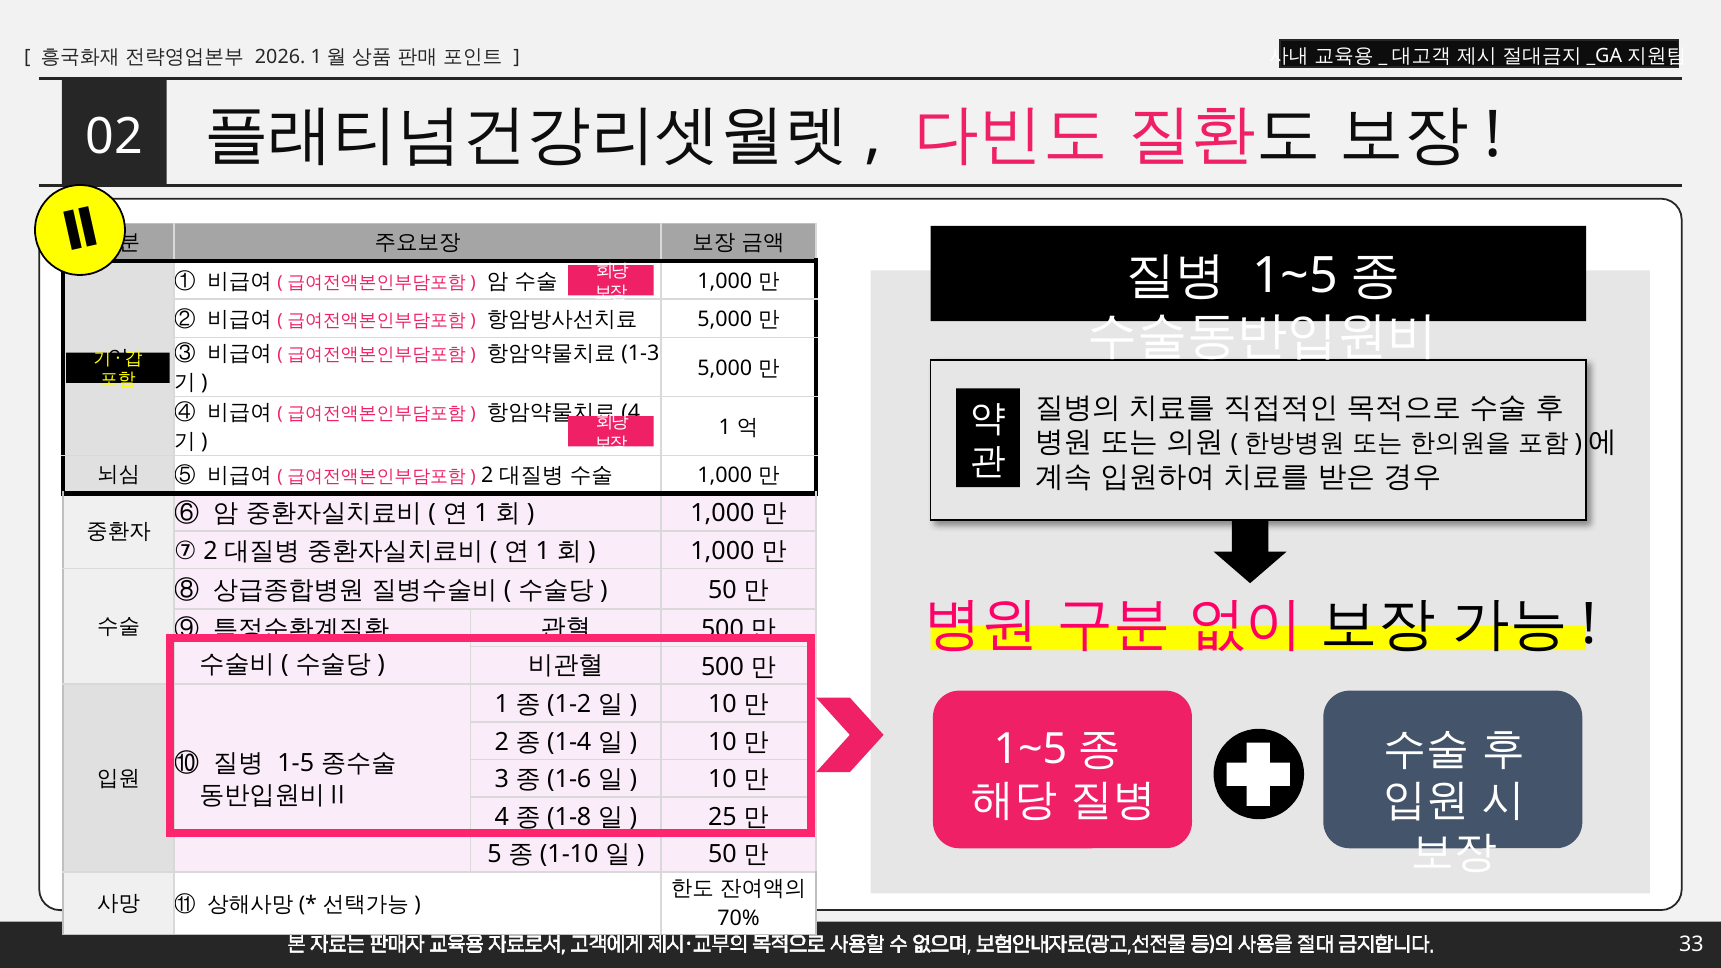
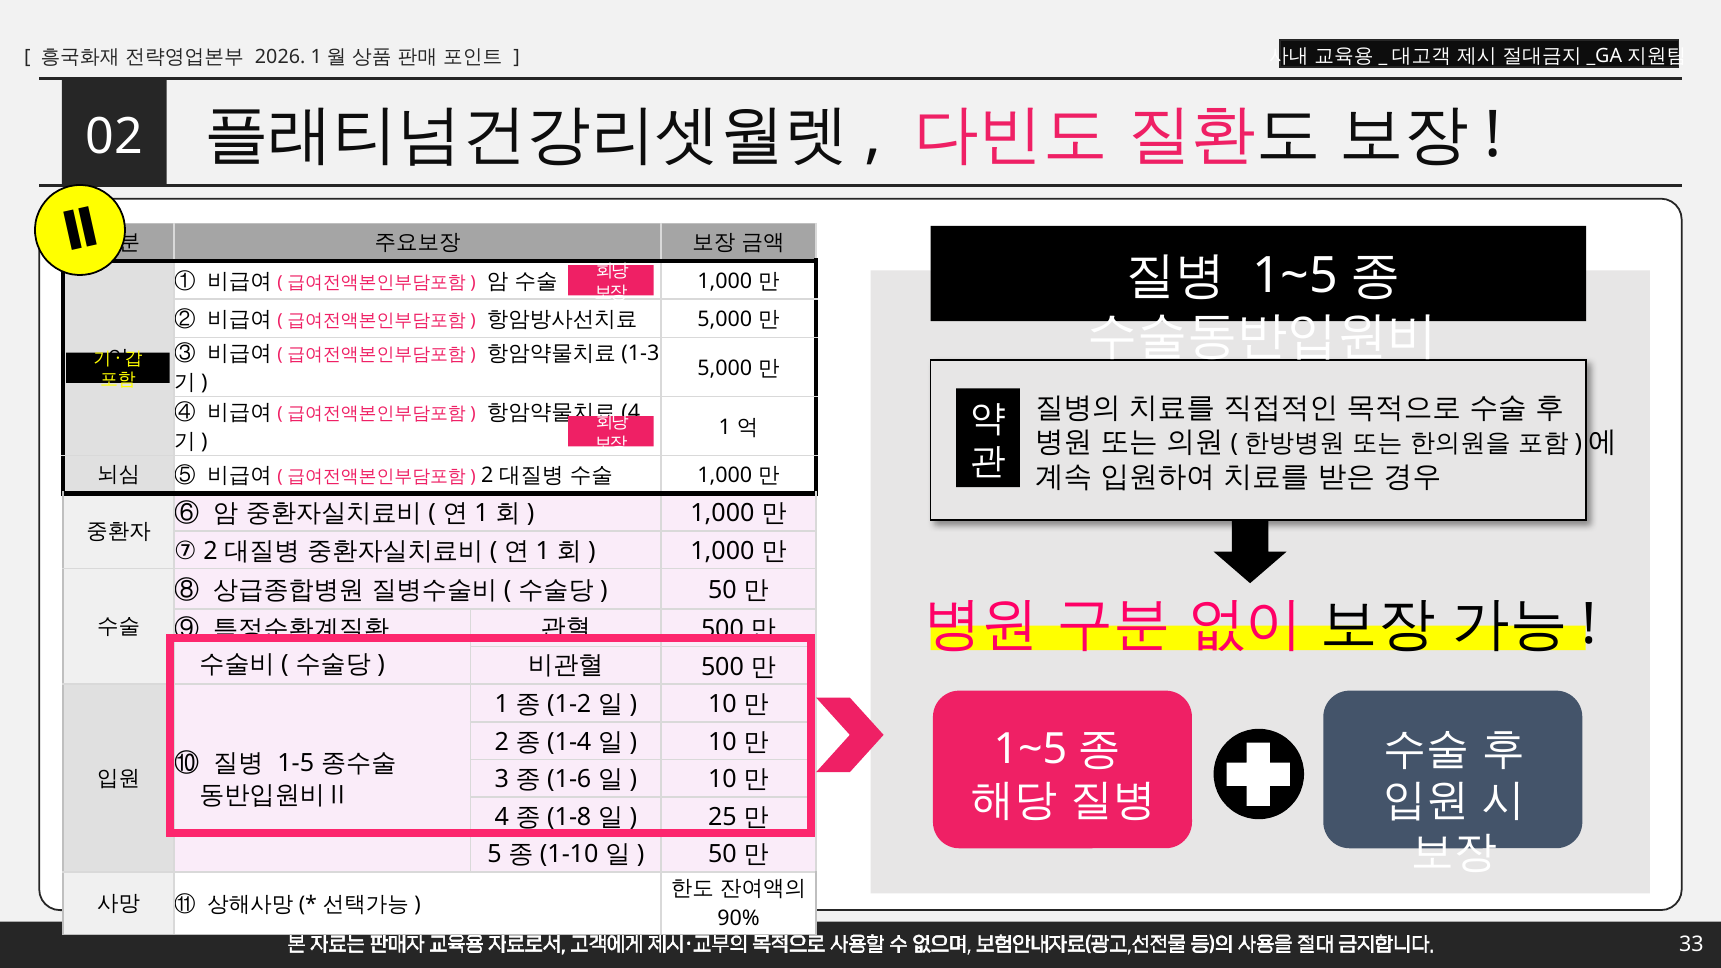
70%: 70% -> 90%
